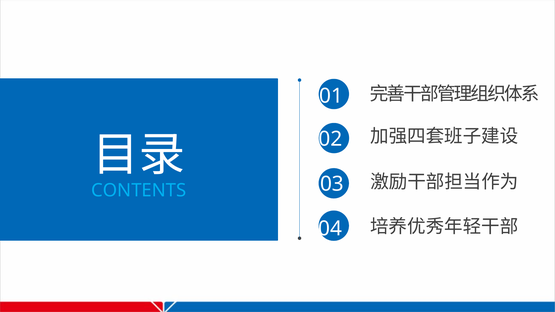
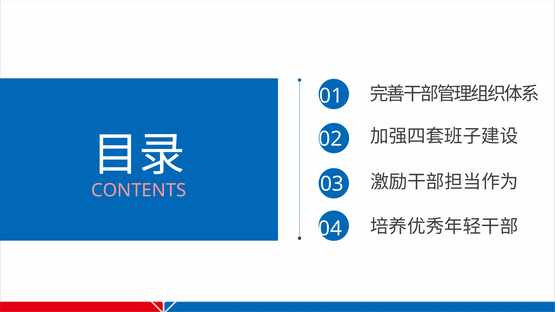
CONTENTS colour: light blue -> pink
